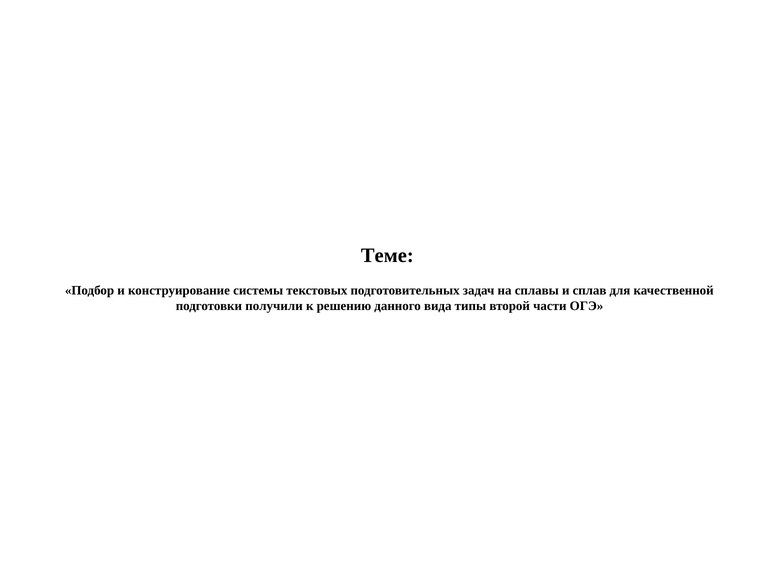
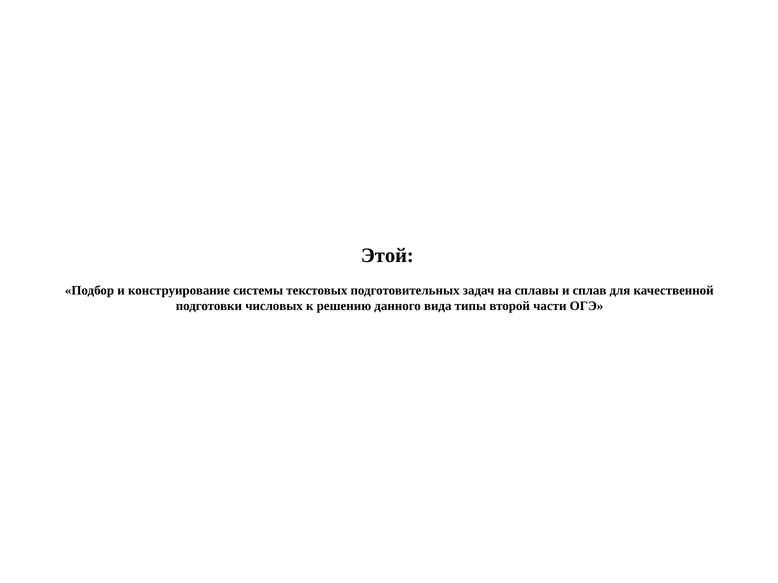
Теме: Теме -> Этой
получили: получили -> числовых
